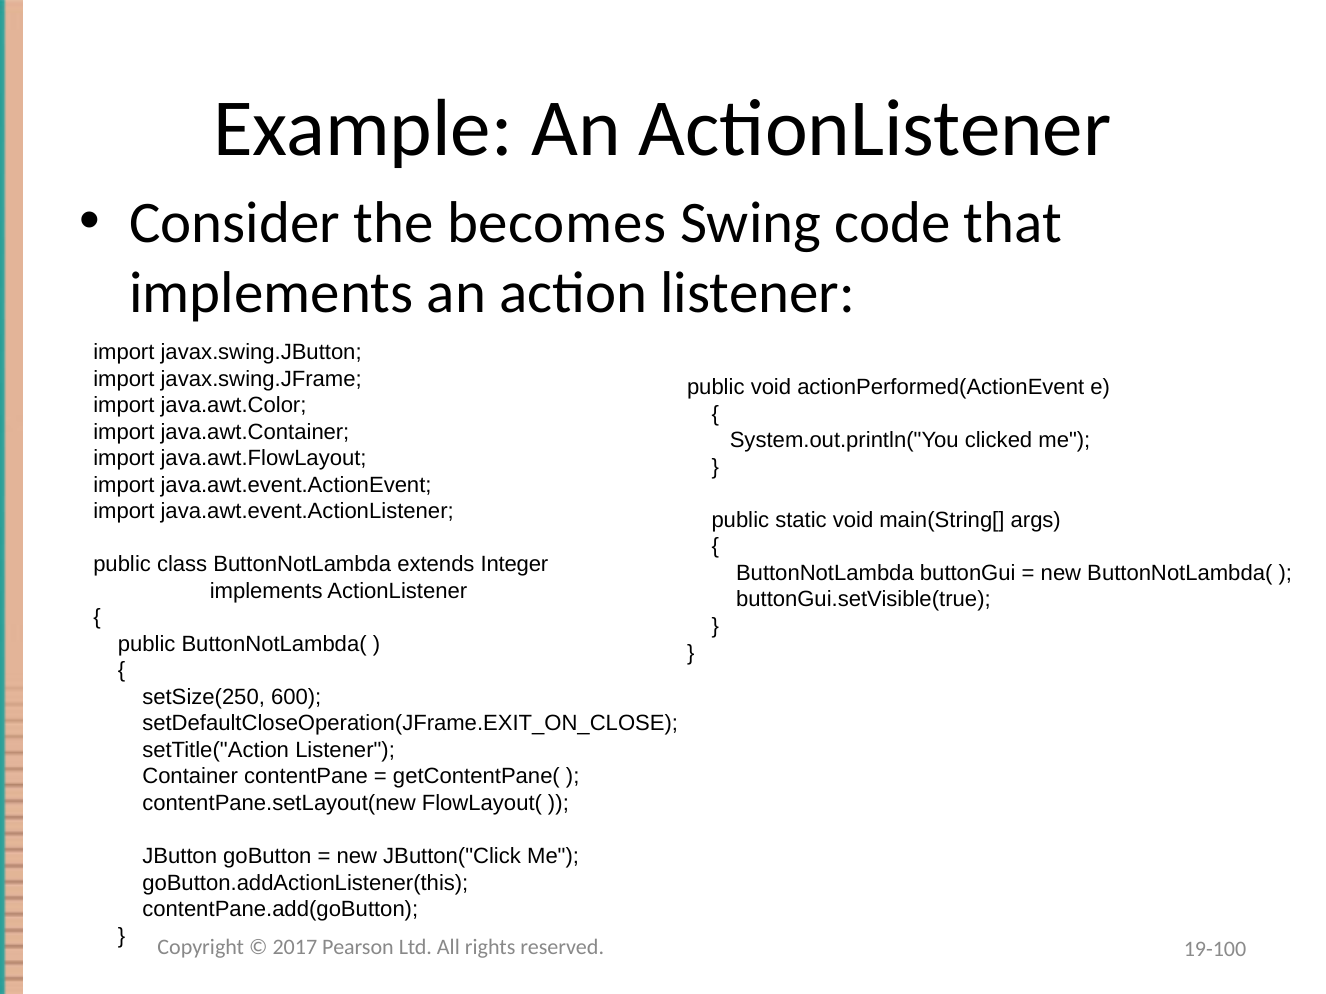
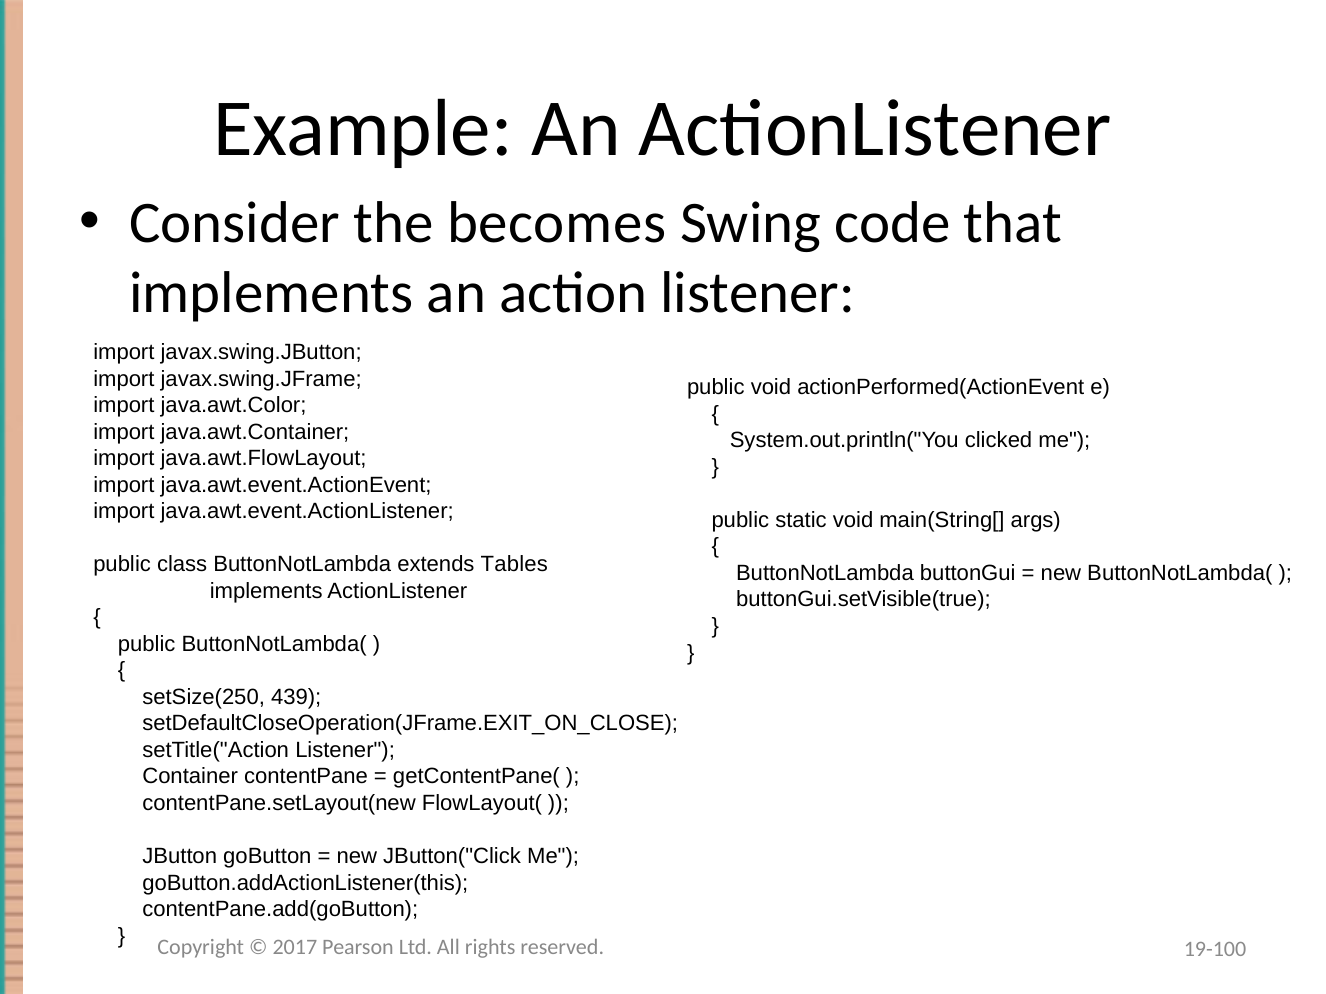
Integer: Integer -> Tables
600: 600 -> 439
